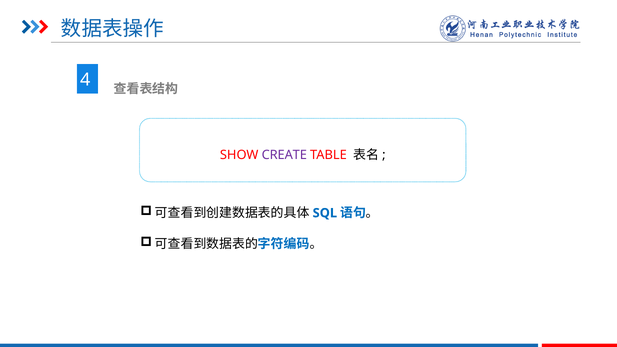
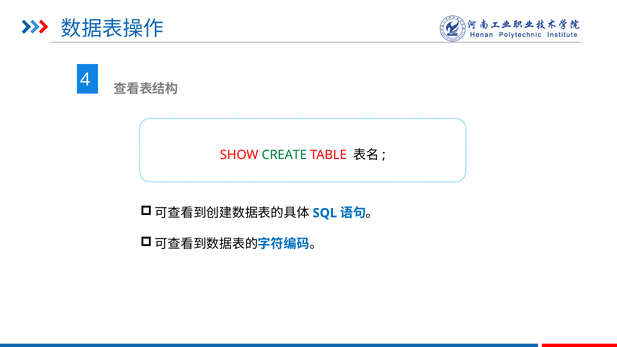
CREATE colour: purple -> green
